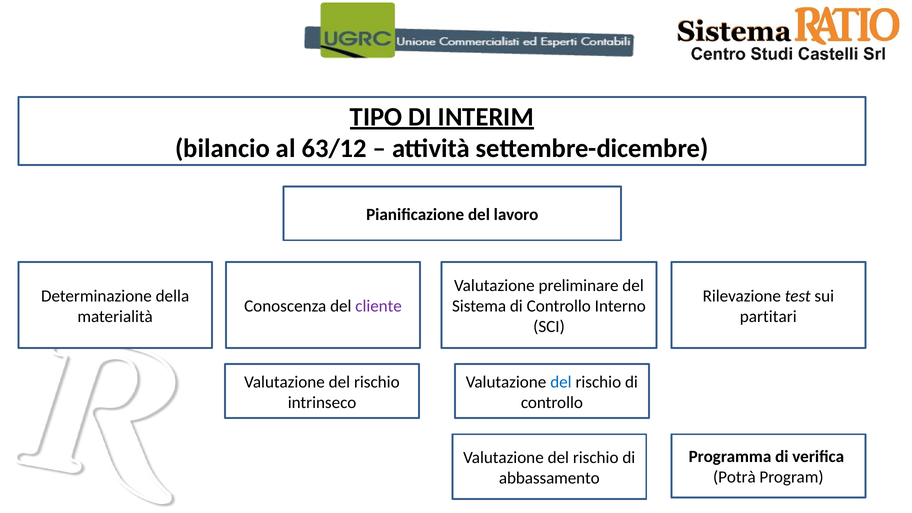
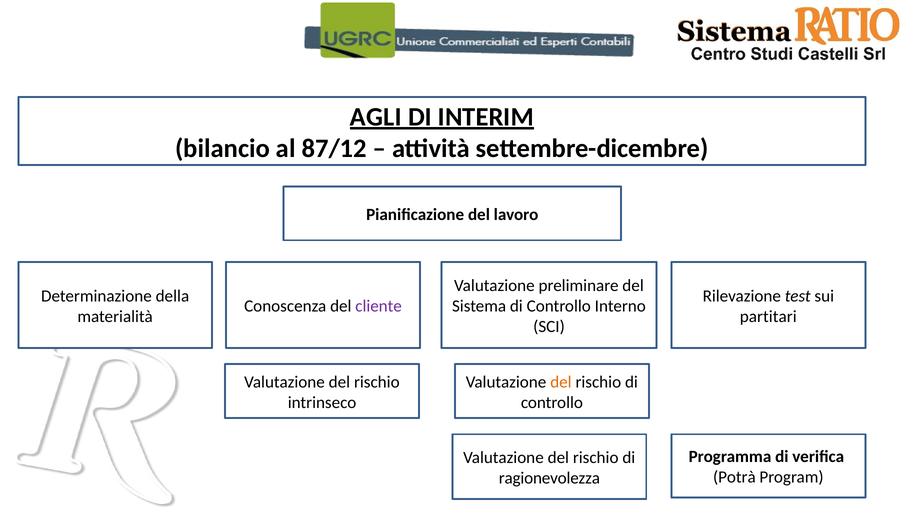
TIPO: TIPO -> AGLI
63/12: 63/12 -> 87/12
del at (561, 382) colour: blue -> orange
abbassamento: abbassamento -> ragionevolezza
